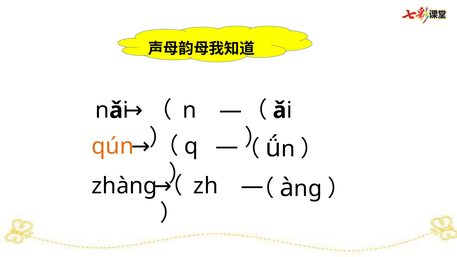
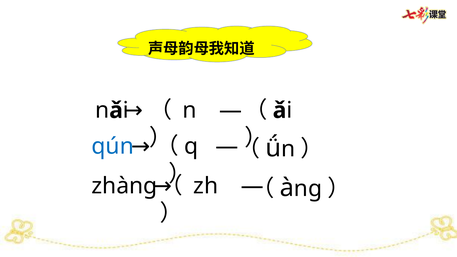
qún colour: orange -> blue
